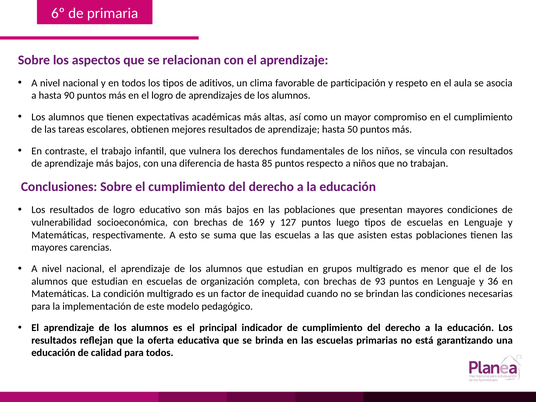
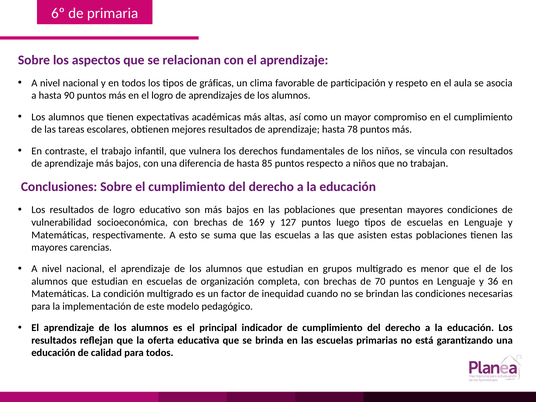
aditivos: aditivos -> gráficas
50: 50 -> 78
93: 93 -> 70
